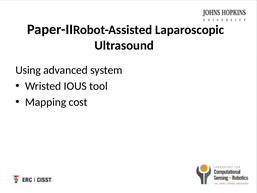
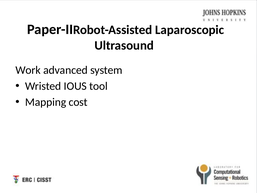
Using: Using -> Work
